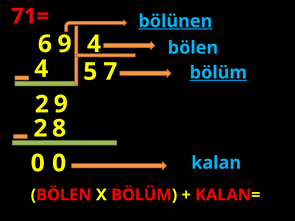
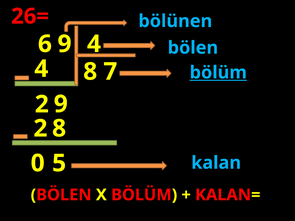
71=: 71= -> 26=
bölünen underline: present -> none
5 at (90, 72): 5 -> 8
0 0: 0 -> 5
